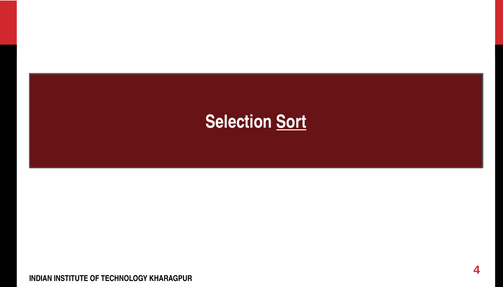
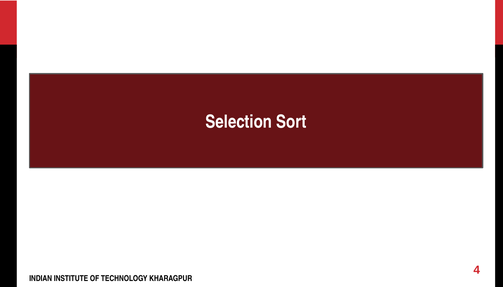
Sort underline: present -> none
